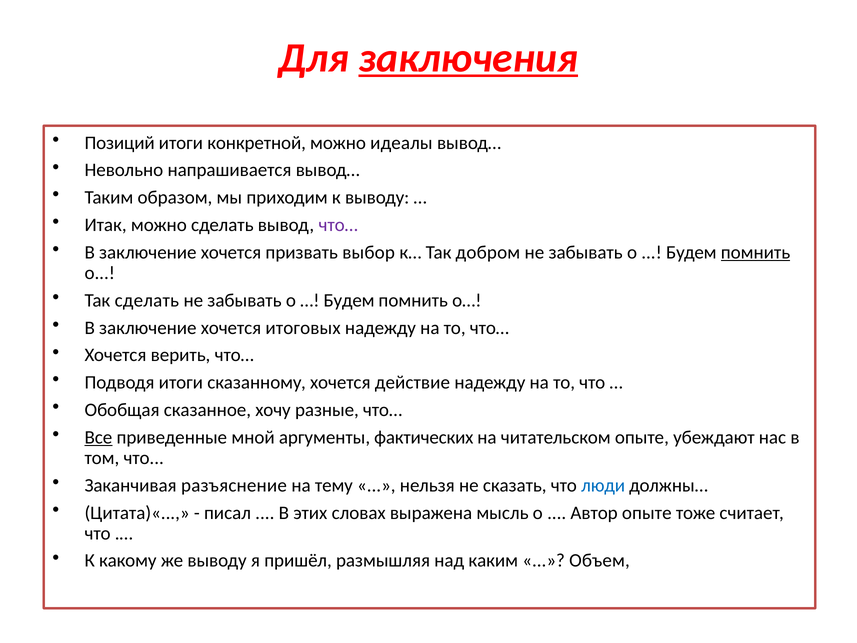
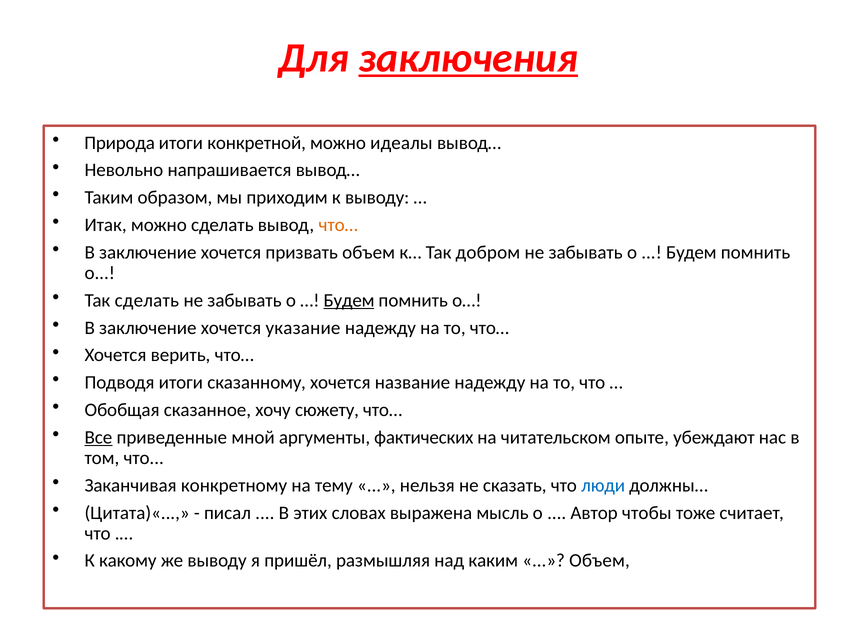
Позиций: Позиций -> Природа
что… at (338, 225) colour: purple -> orange
призвать выбор: выбор -> объем
помнить at (756, 252) underline: present -> none
Будем at (349, 300) underline: none -> present
итоговых: итоговых -> указание
действие: действие -> название
разные: разные -> сюжету
разъяснение: разъяснение -> конкретному
Автор опыте: опыте -> чтобы
